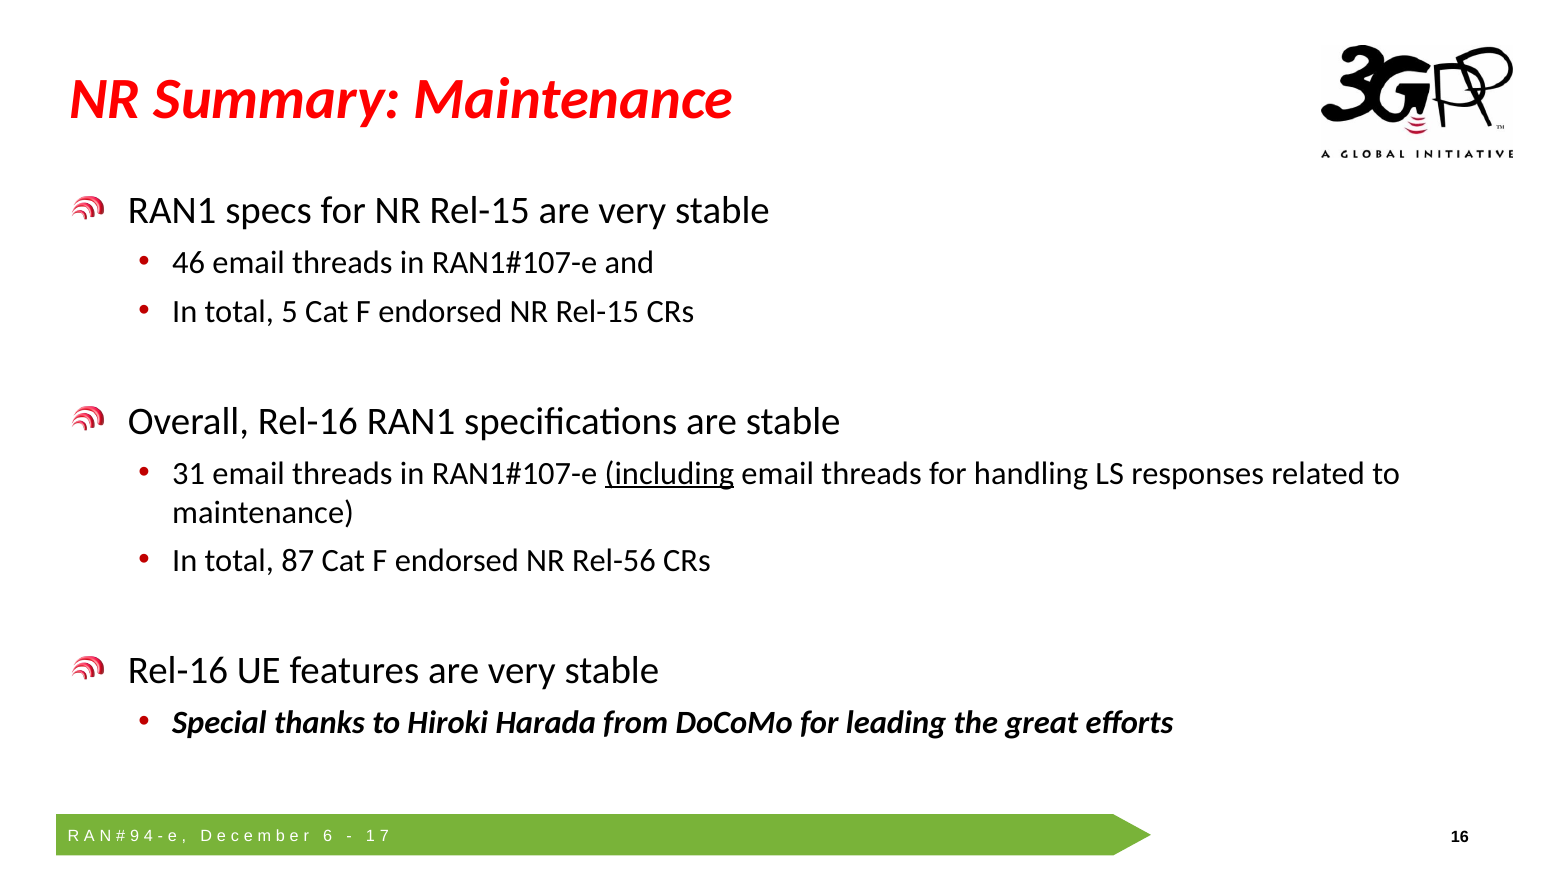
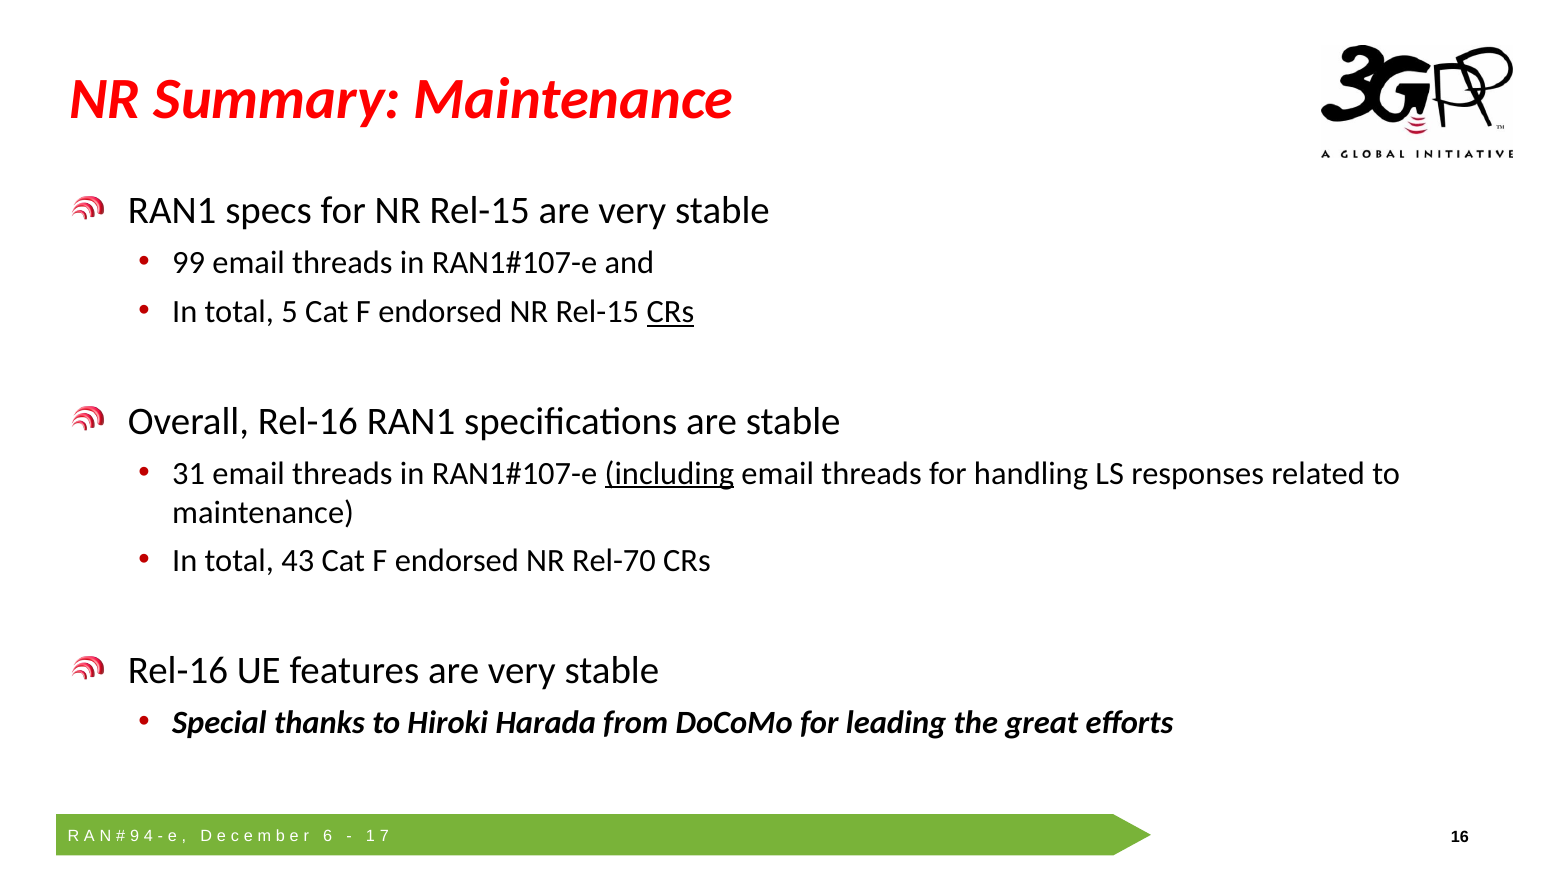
46: 46 -> 99
CRs at (670, 312) underline: none -> present
87: 87 -> 43
Rel-56: Rel-56 -> Rel-70
